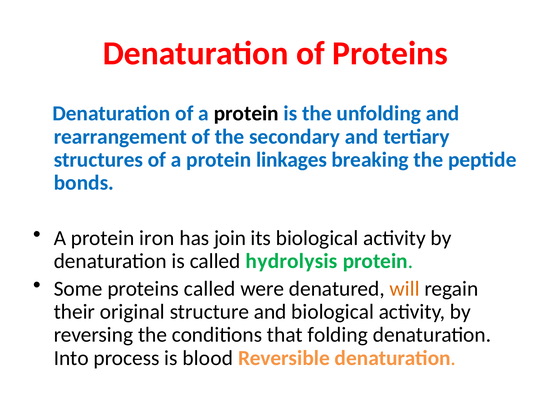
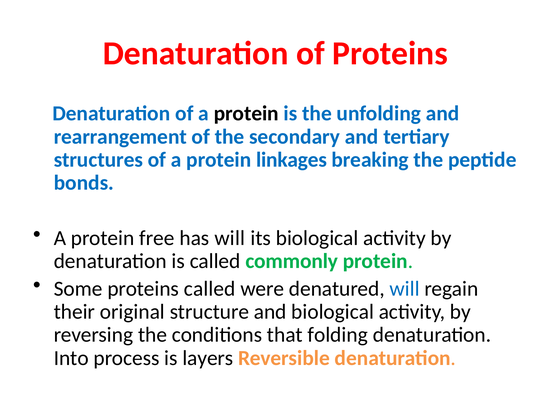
iron: iron -> free
has join: join -> will
hydrolysis: hydrolysis -> commonly
will at (405, 289) colour: orange -> blue
blood: blood -> layers
